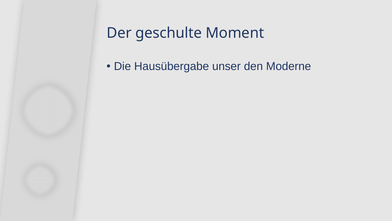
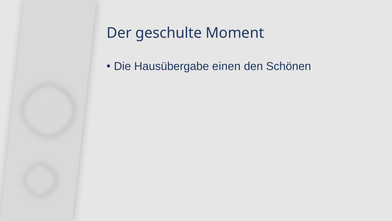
unser: unser -> einen
Moderne: Moderne -> Schönen
